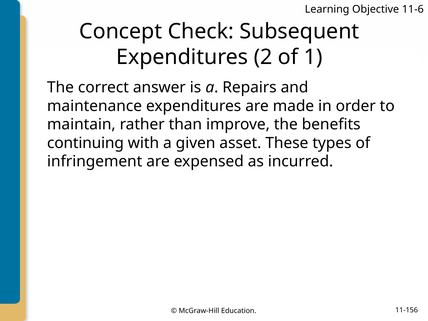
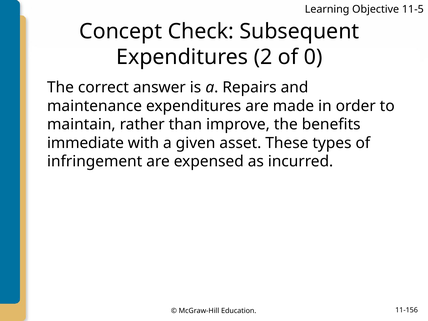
11-6: 11-6 -> 11-5
1: 1 -> 0
continuing: continuing -> immediate
